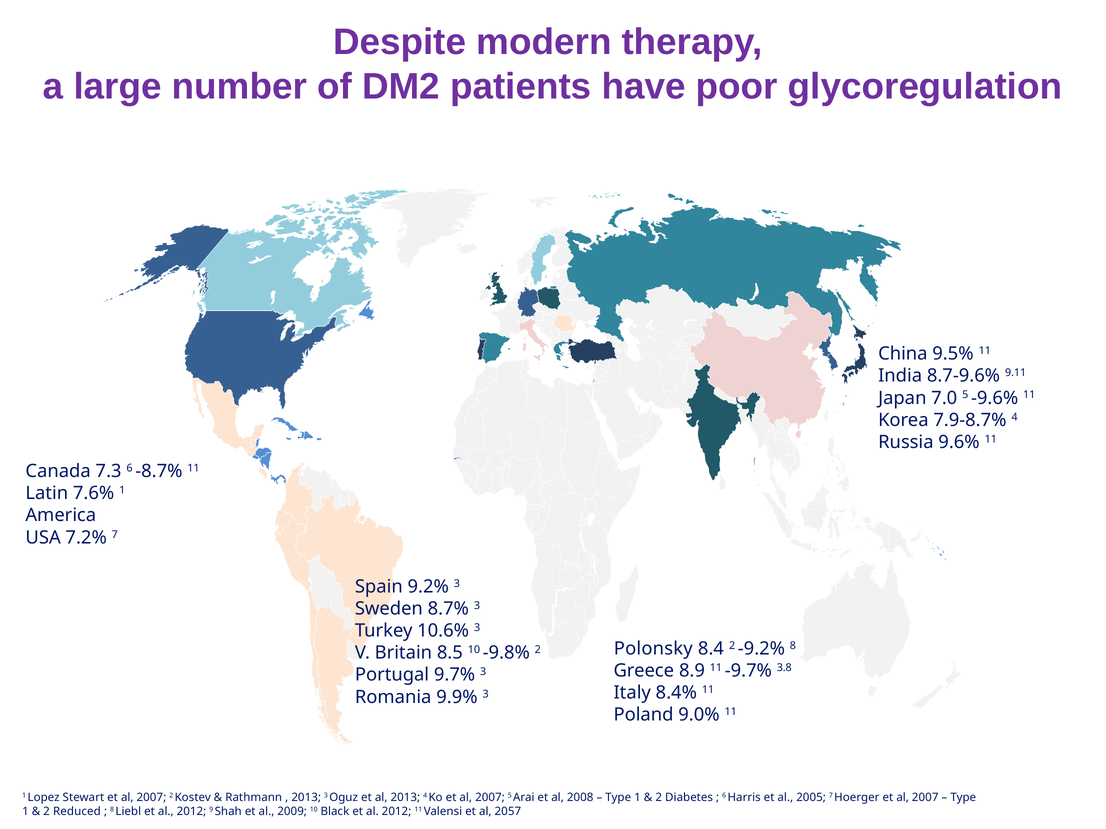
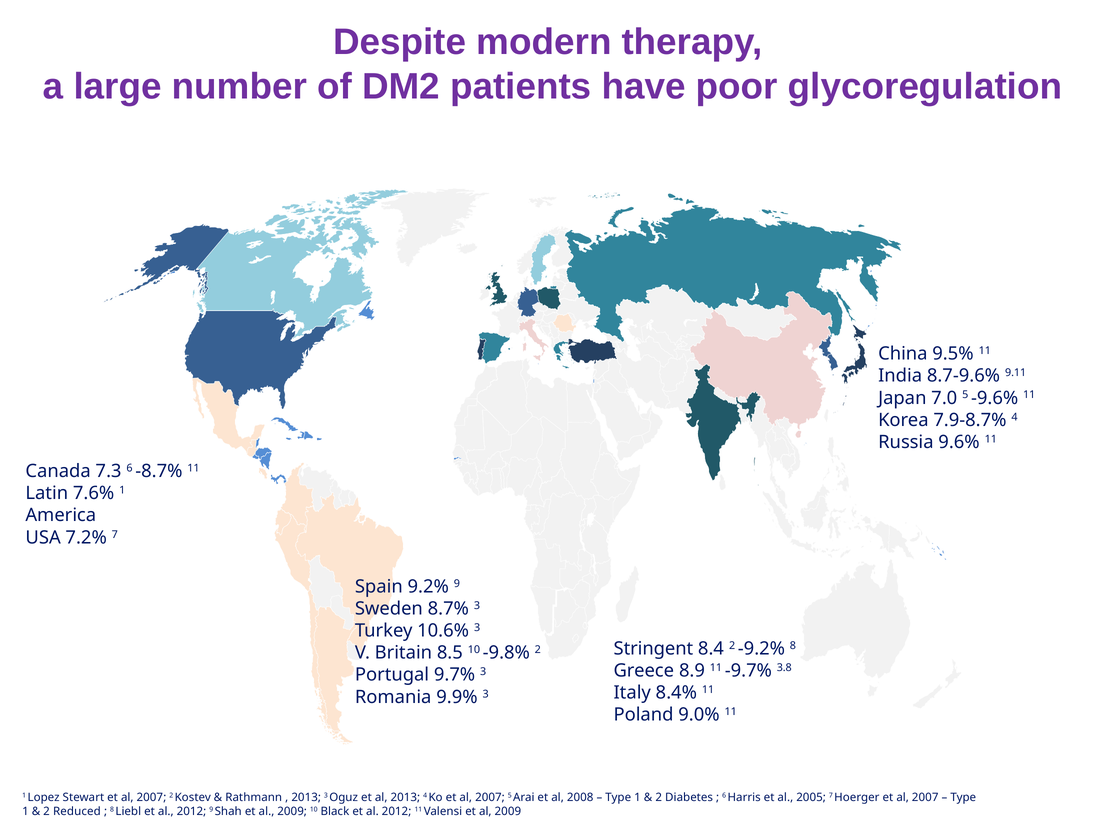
9.2% 3: 3 -> 9
Polonsky: Polonsky -> Stringent
Valensi et al 2057: 2057 -> 2009
